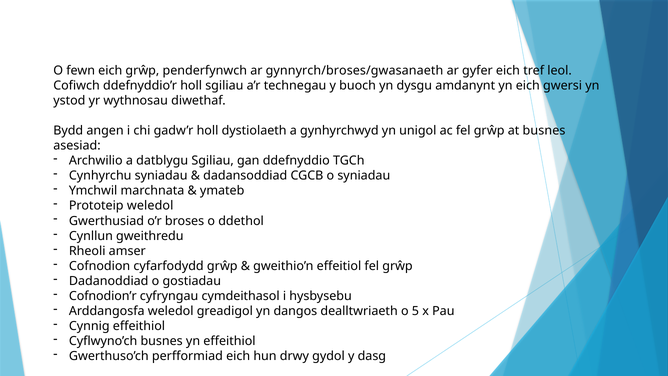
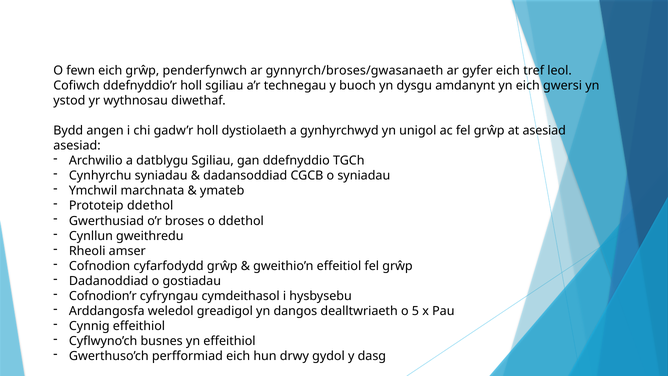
at busnes: busnes -> asesiad
Prototeip weledol: weledol -> ddethol
